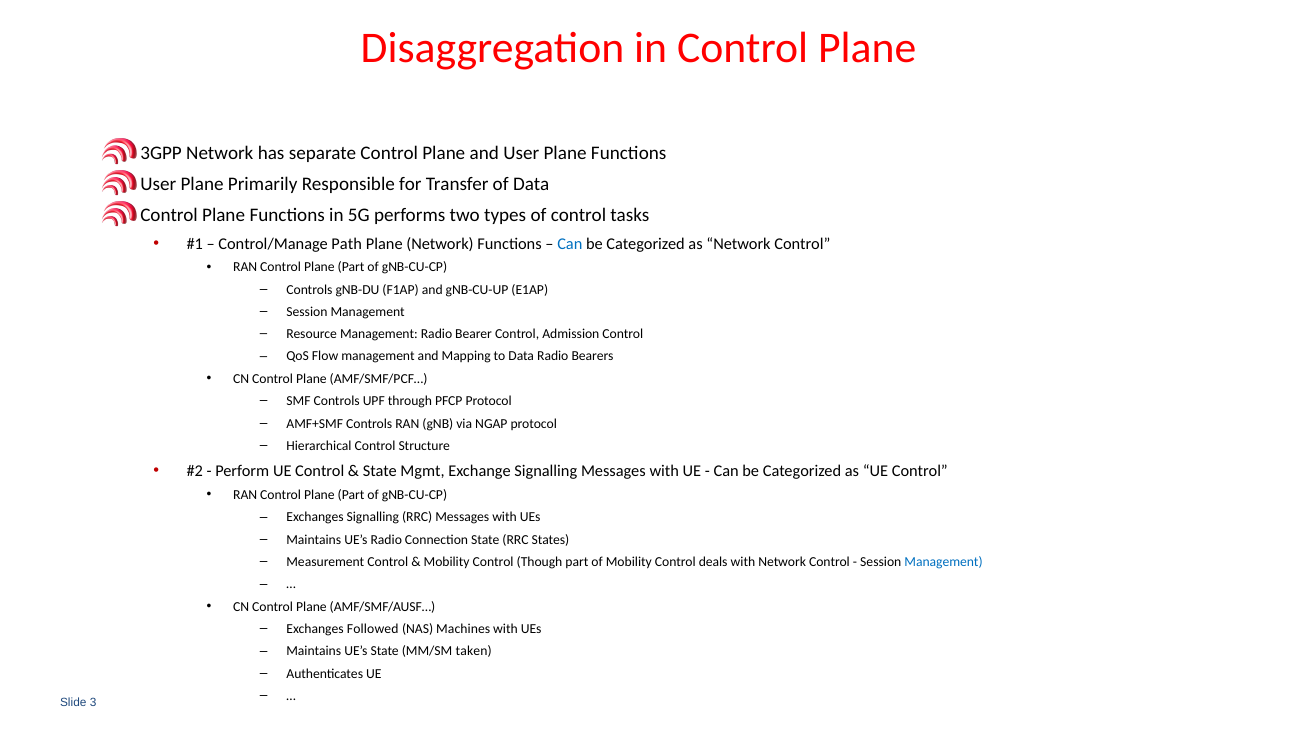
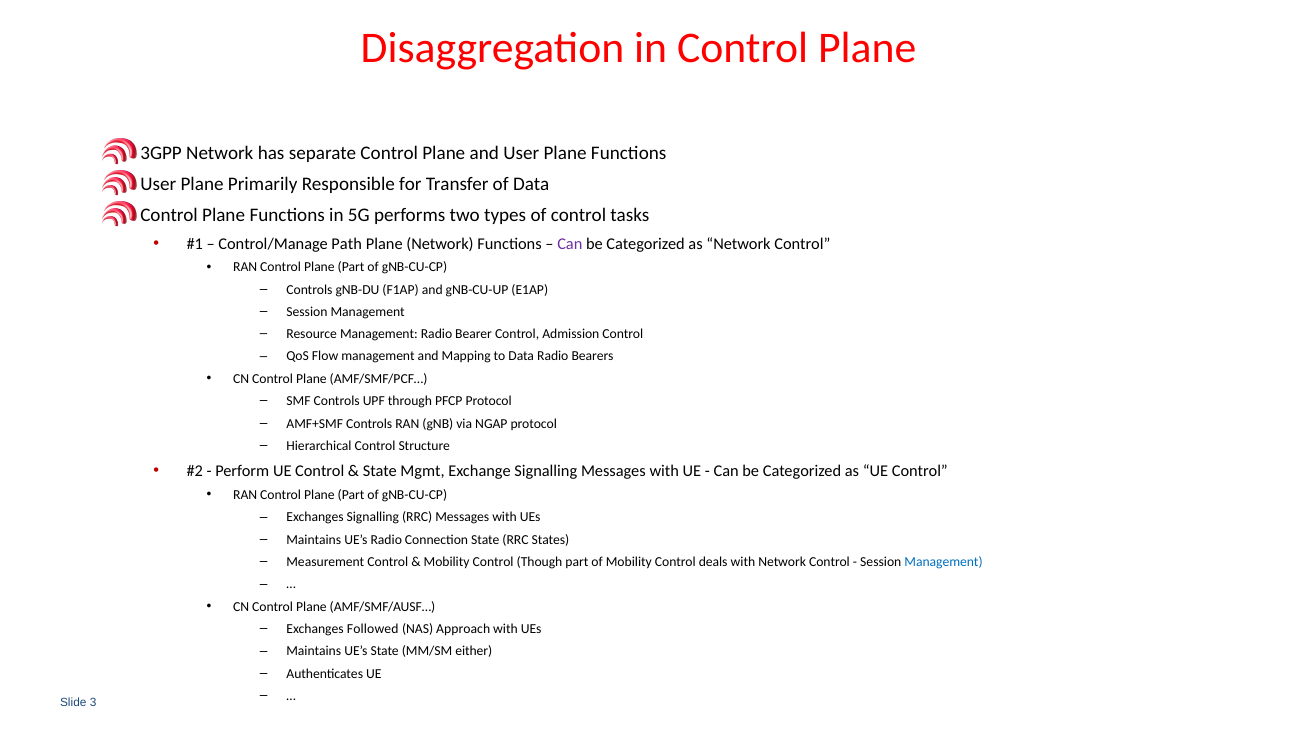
Can at (570, 243) colour: blue -> purple
Machines: Machines -> Approach
taken: taken -> either
